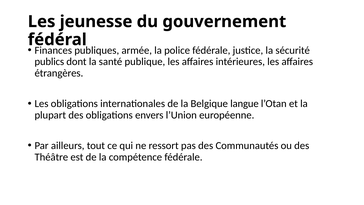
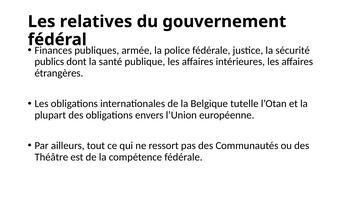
jeunesse: jeunesse -> relatives
langue: langue -> tutelle
